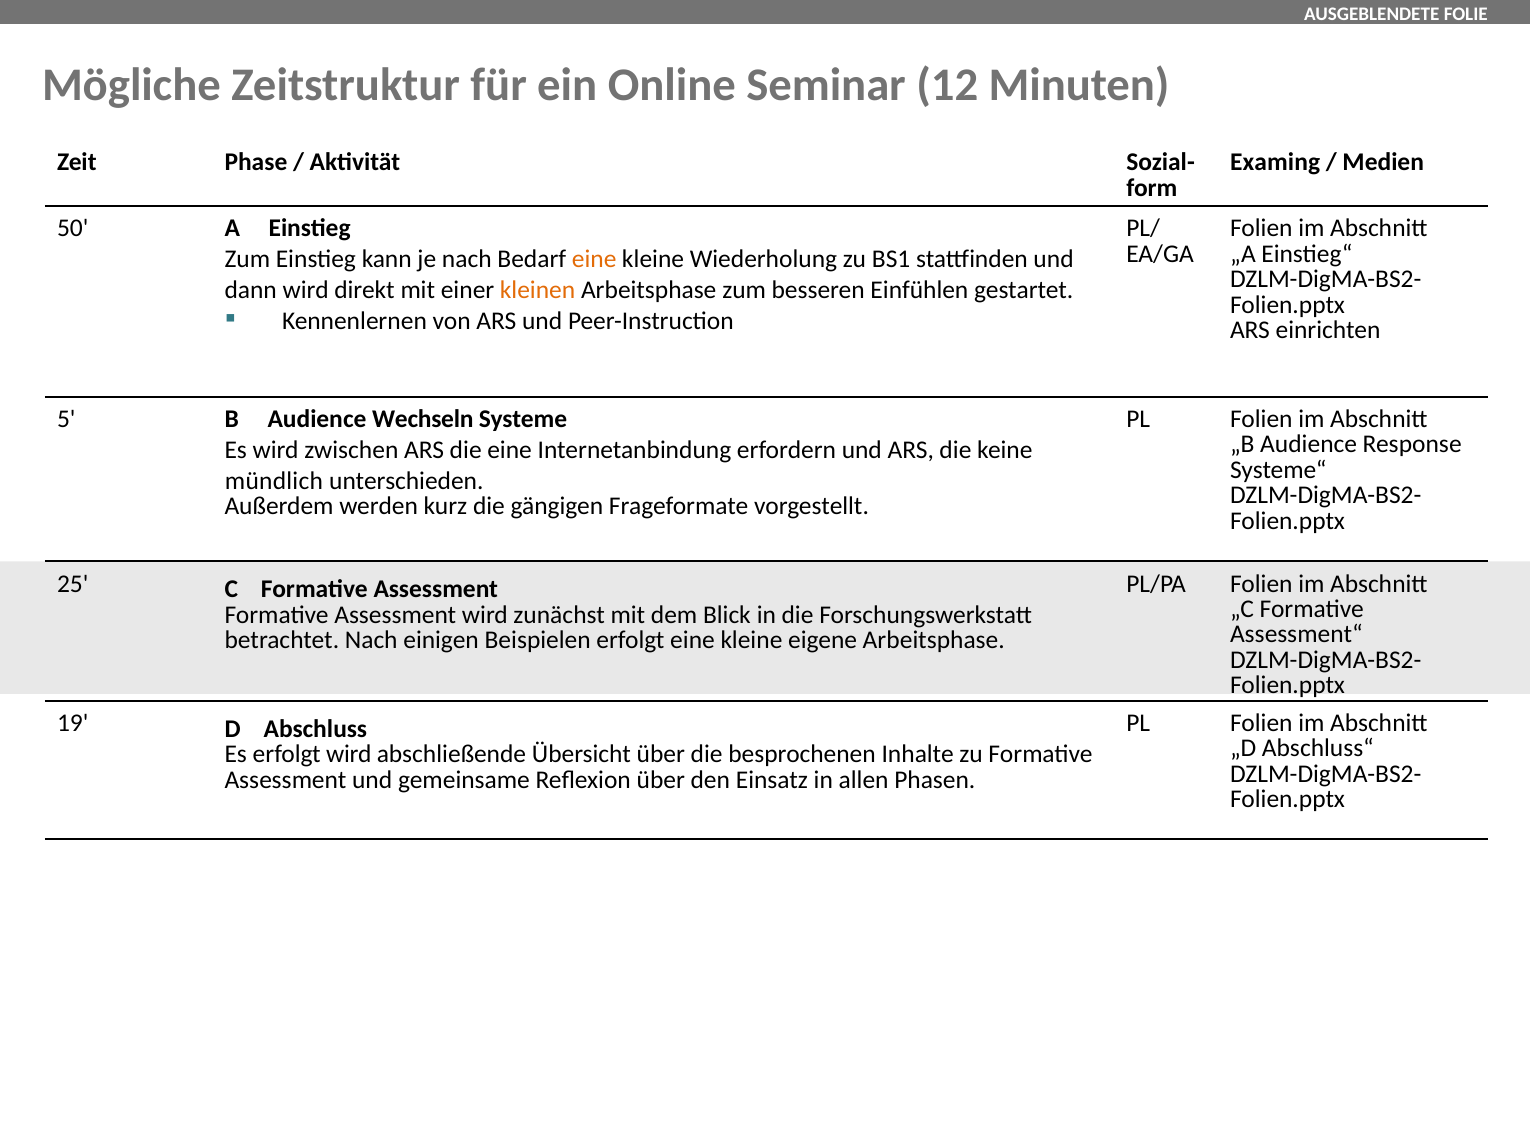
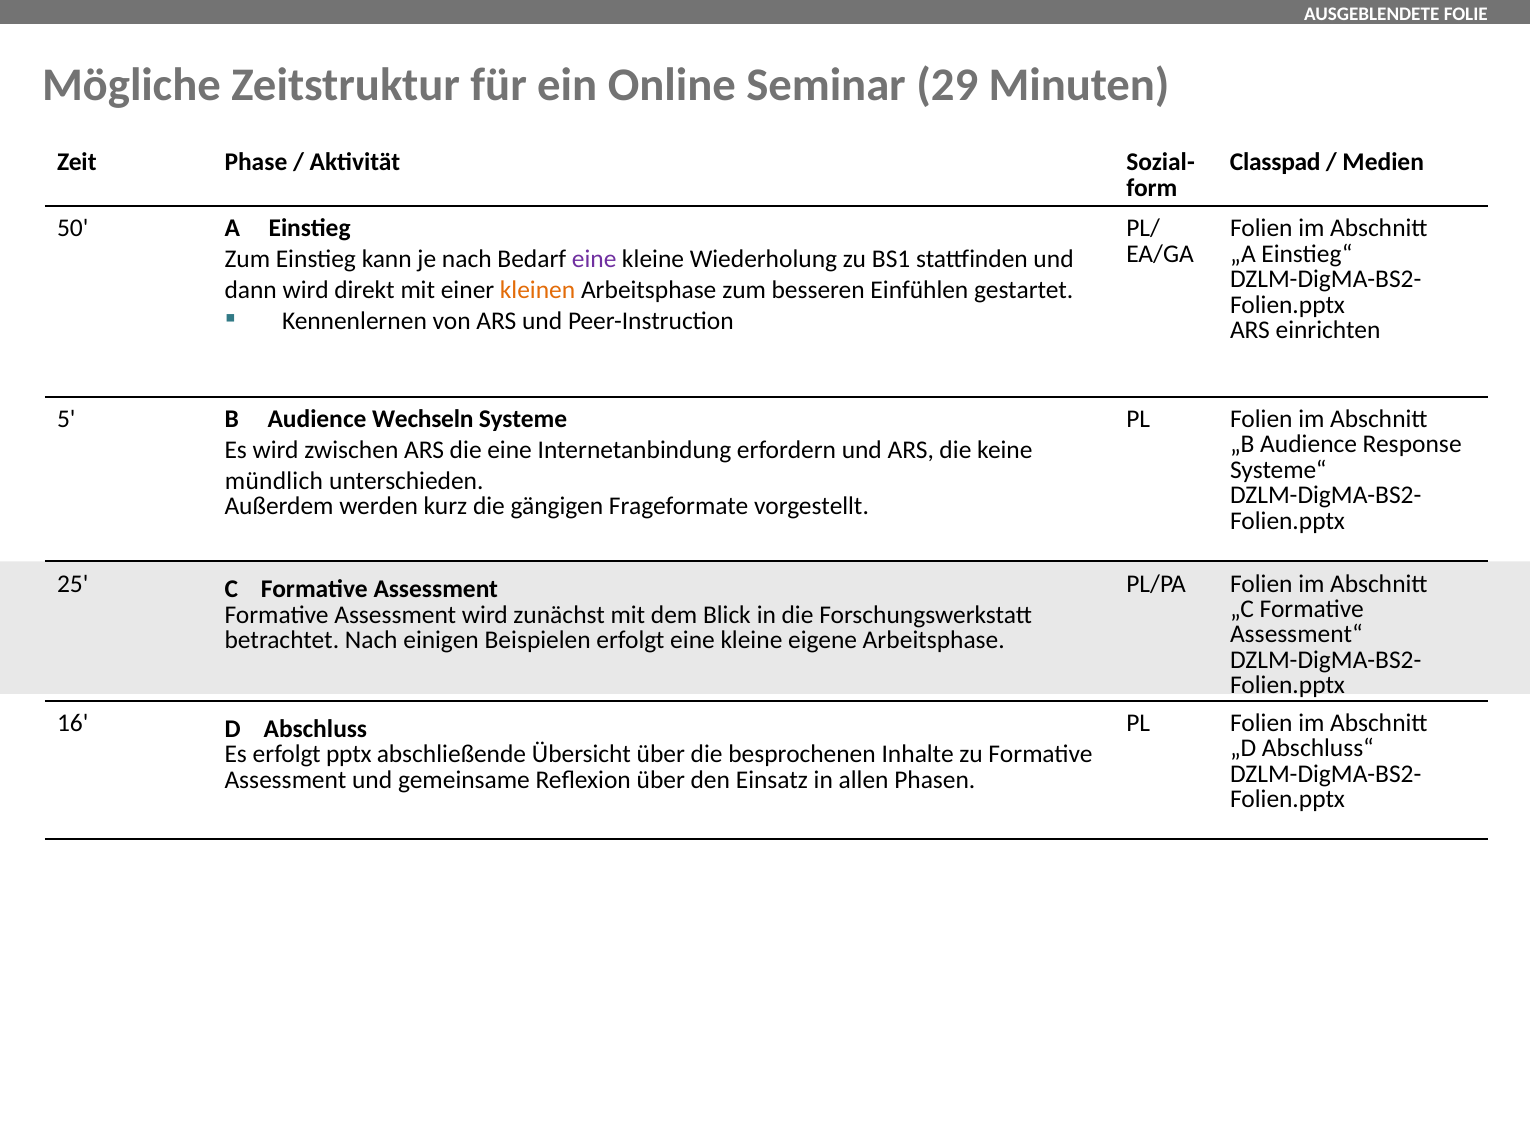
12: 12 -> 29
Examing: Examing -> Classpad
eine at (594, 260) colour: orange -> purple
19: 19 -> 16
erfolgt wird: wird -> pptx
